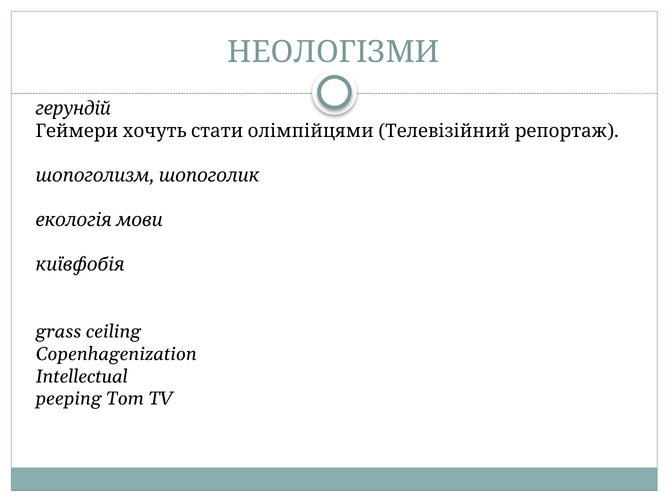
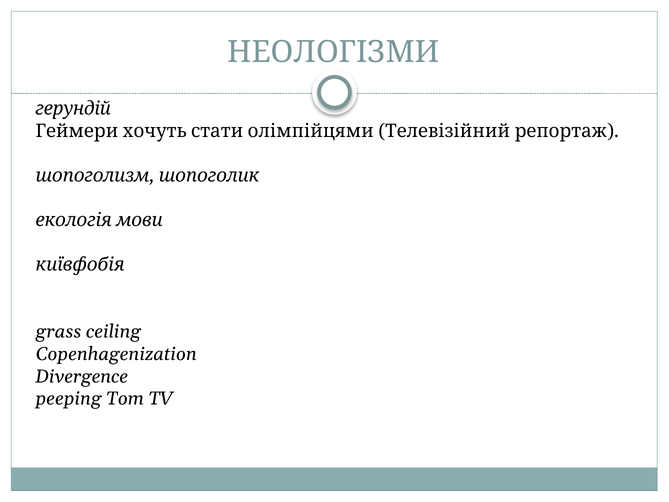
Intellectual: Intellectual -> Divergence
